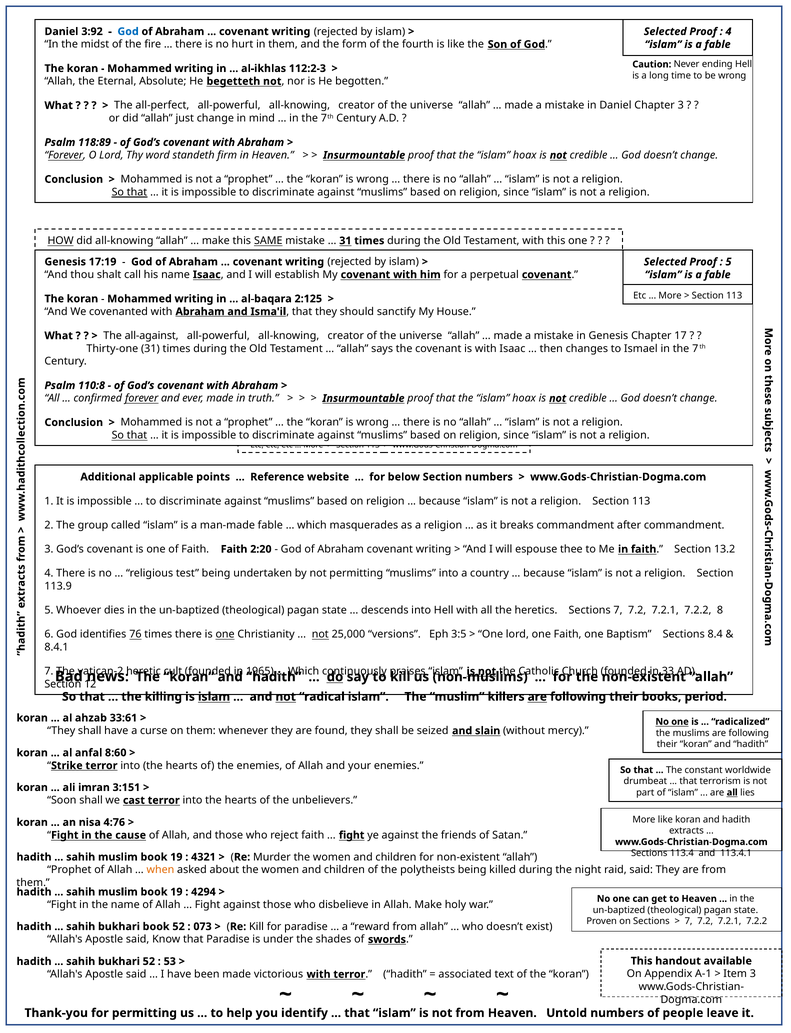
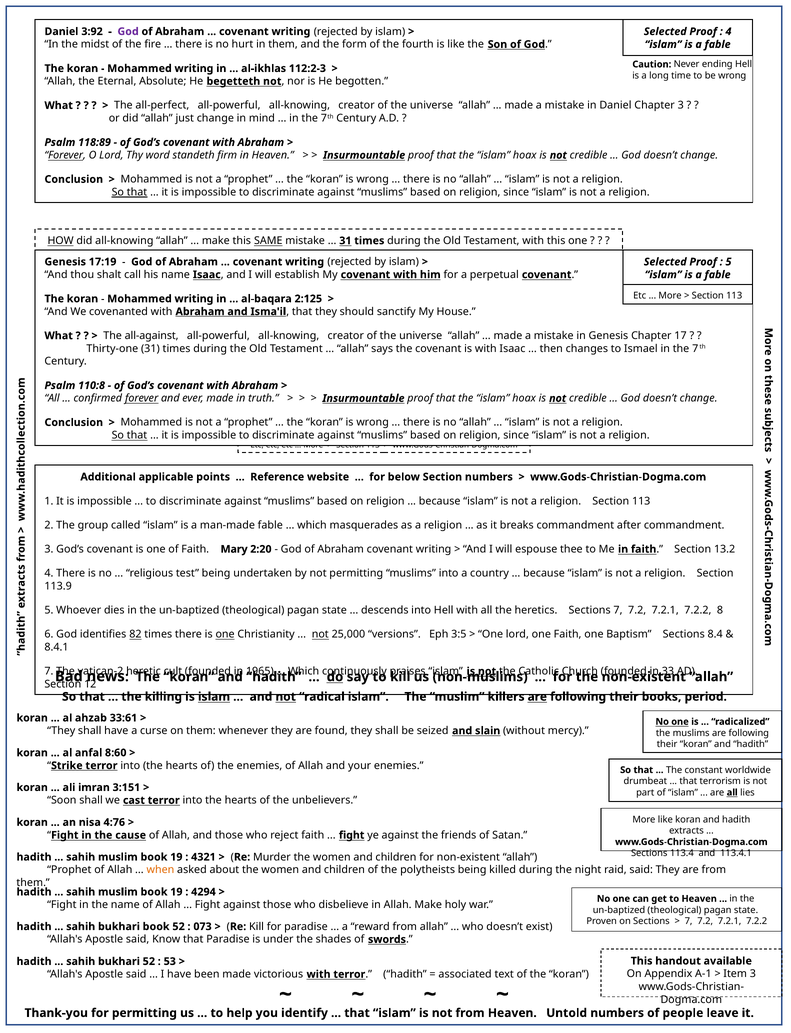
God at (128, 31) colour: blue -> purple
Faith Faith: Faith -> Mary
76: 76 -> 82
